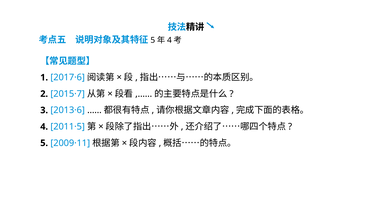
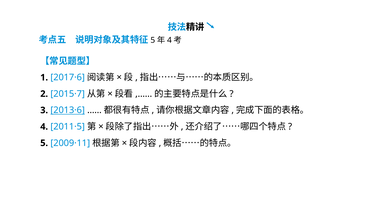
2013·6 underline: none -> present
